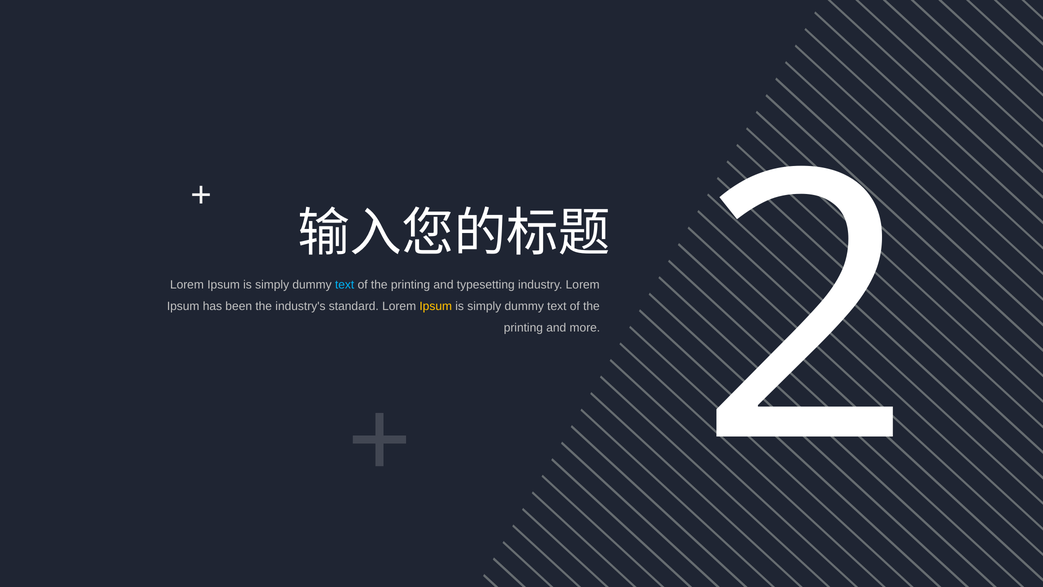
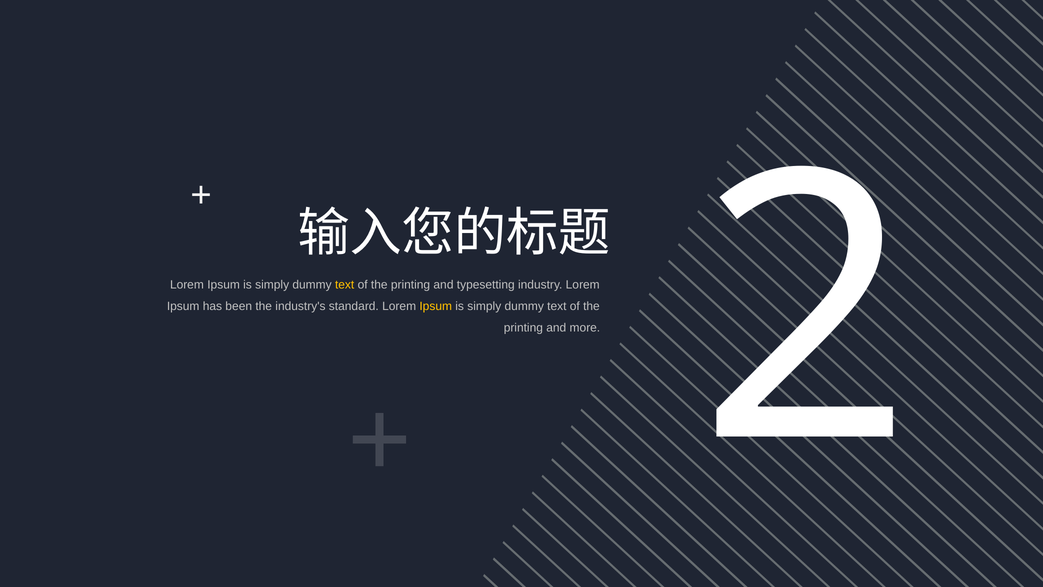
text at (345, 285) colour: light blue -> yellow
